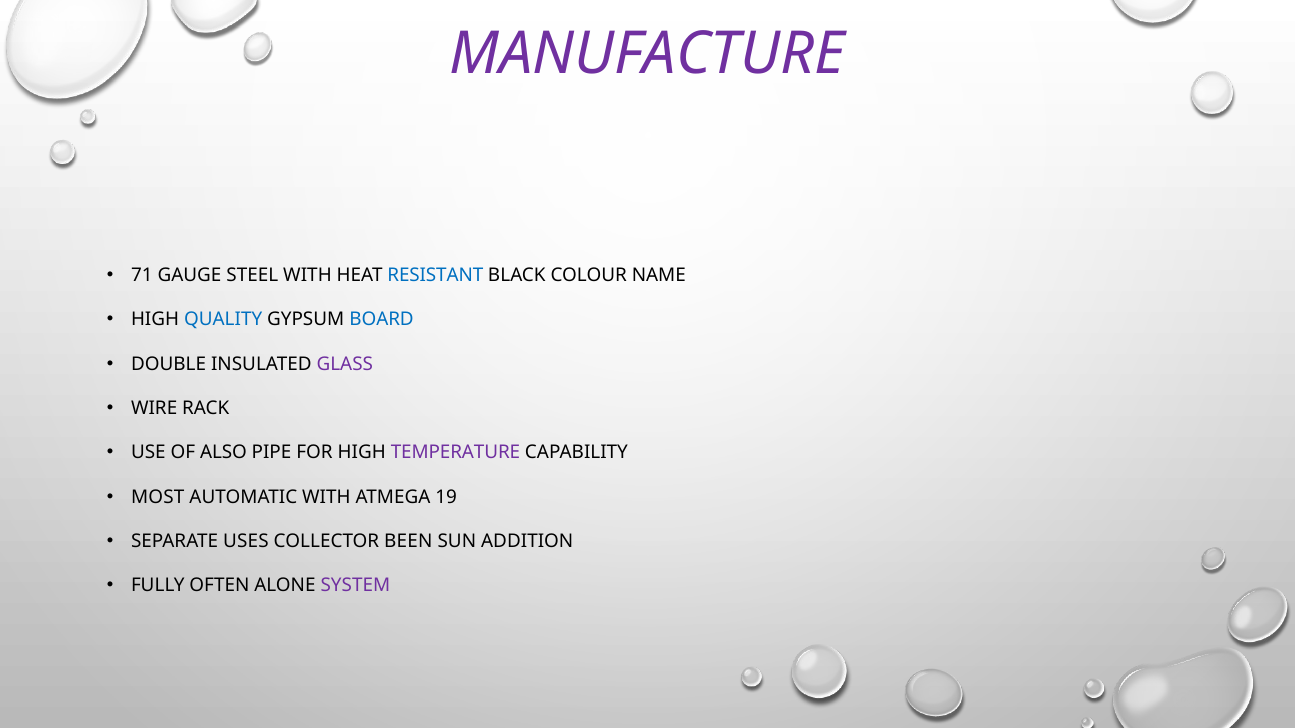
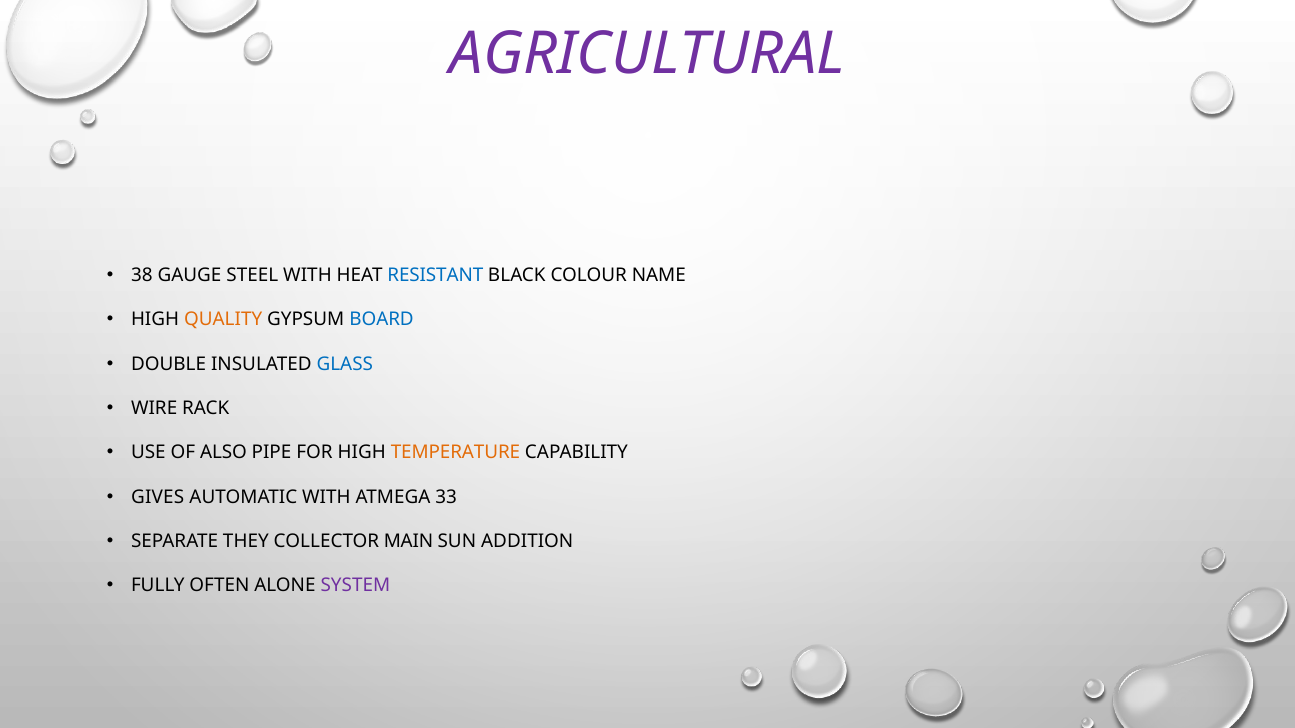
MANUFACTURE: MANUFACTURE -> AGRICULTURAL
71: 71 -> 38
QUALITY colour: blue -> orange
GLASS colour: purple -> blue
TEMPERATURE colour: purple -> orange
MOST: MOST -> GIVES
19: 19 -> 33
USES: USES -> THEY
BEEN: BEEN -> MAIN
